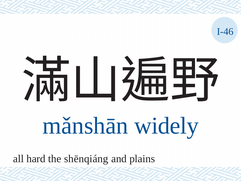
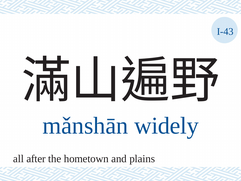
I-46: I-46 -> I-43
hard: hard -> after
shēnqiáng: shēnqiáng -> hometown
